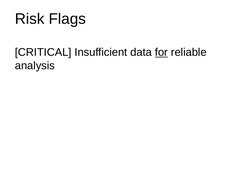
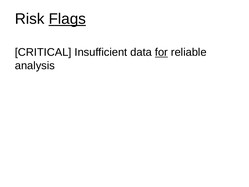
Flags underline: none -> present
